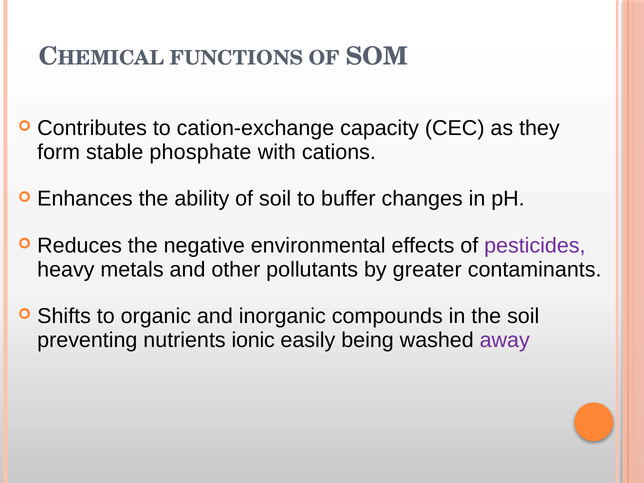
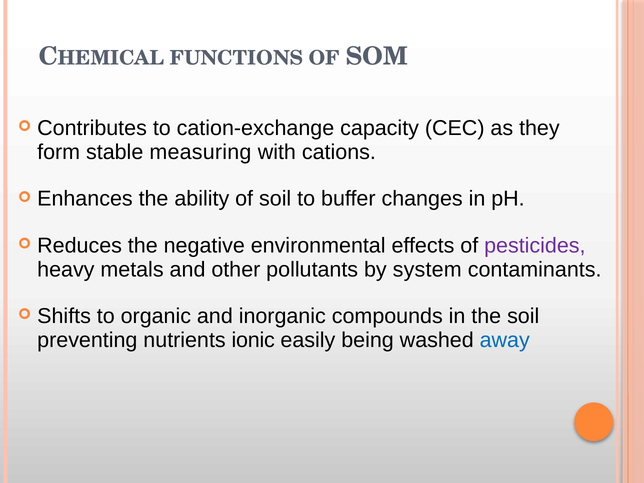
phosphate: phosphate -> measuring
greater: greater -> system
away colour: purple -> blue
